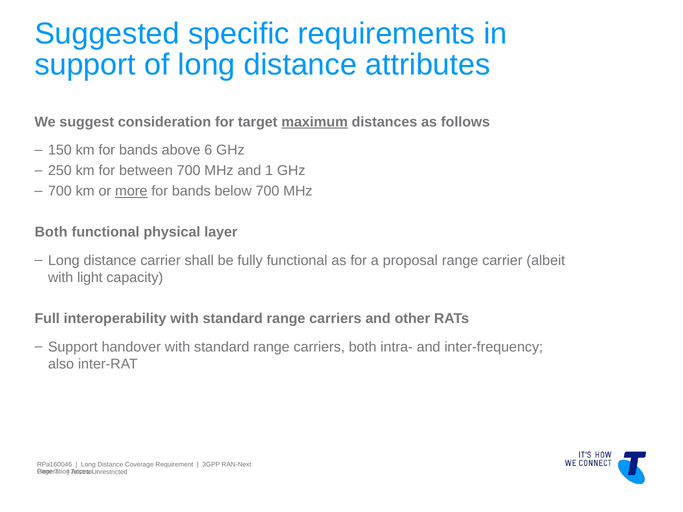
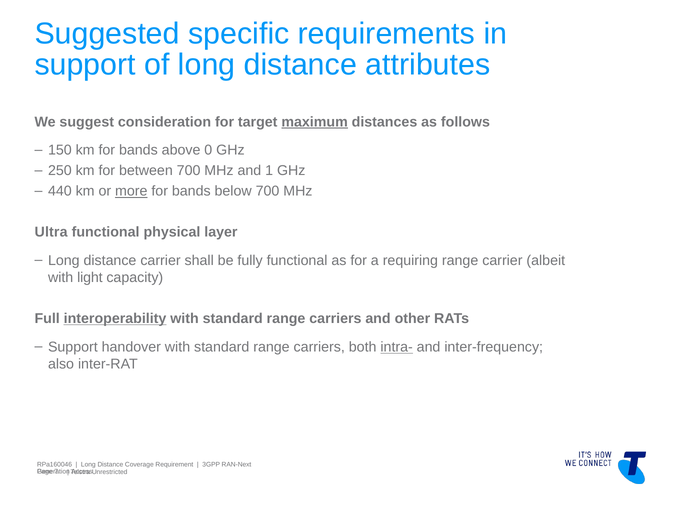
6: 6 -> 0
700 at (60, 191): 700 -> 440
Both at (51, 232): Both -> Ultra
proposal: proposal -> requiring
interoperability underline: none -> present
intra- underline: none -> present
